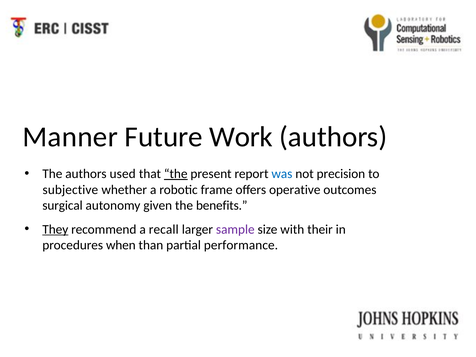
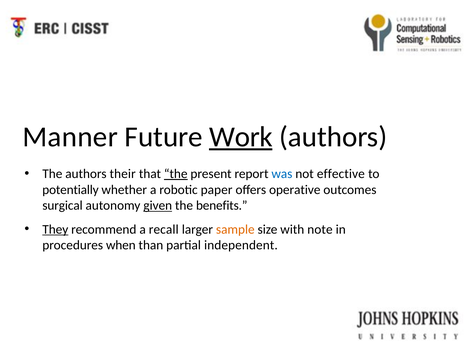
Work underline: none -> present
used: used -> their
precision: precision -> effective
subjective: subjective -> potentially
frame: frame -> paper
given underline: none -> present
sample colour: purple -> orange
their: their -> note
performance: performance -> independent
